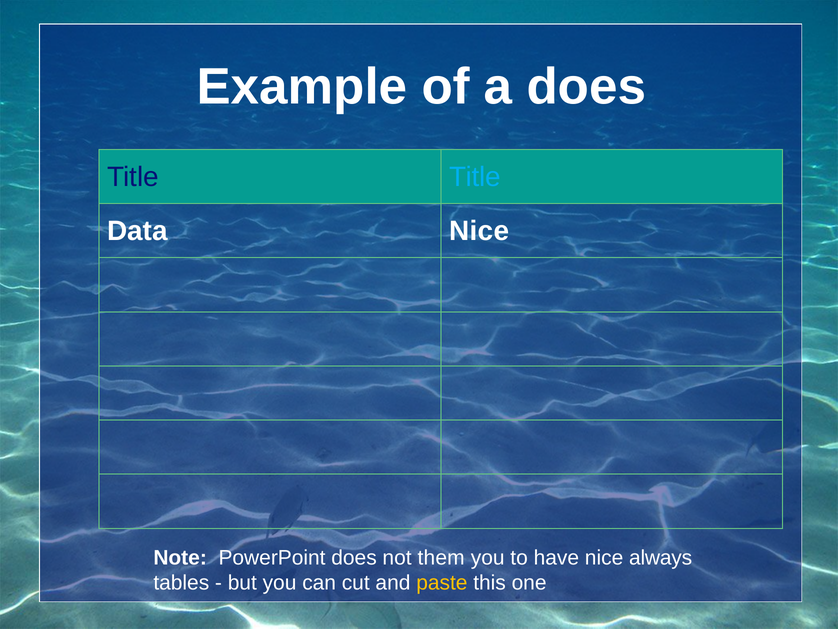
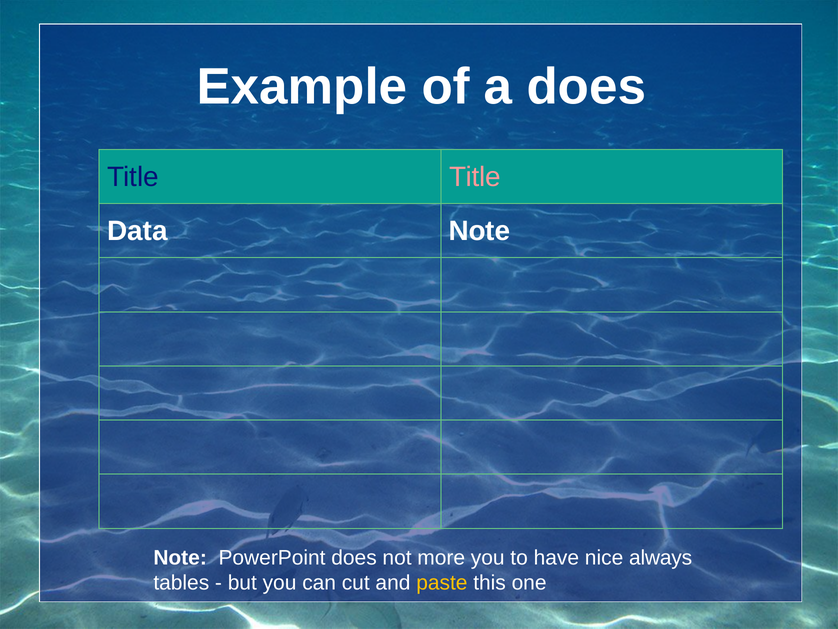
Title at (475, 177) colour: light blue -> pink
Data Nice: Nice -> Note
them: them -> more
